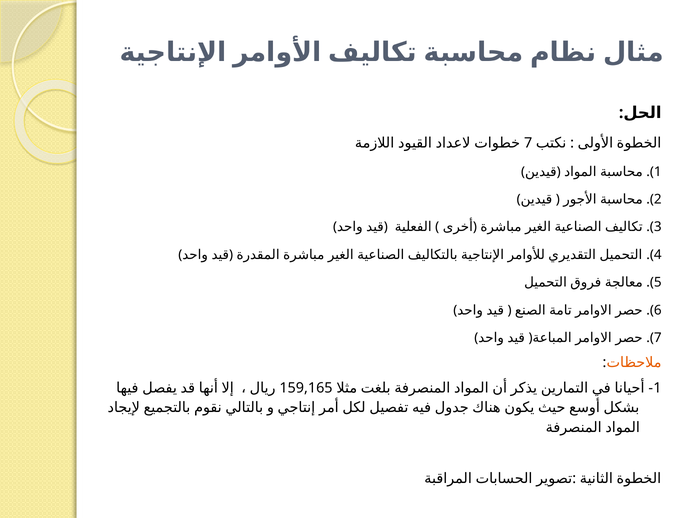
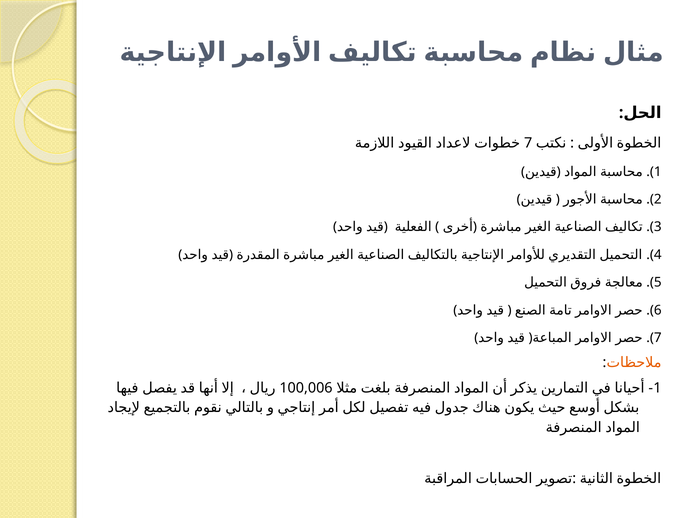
159,165: 159,165 -> 100,006
